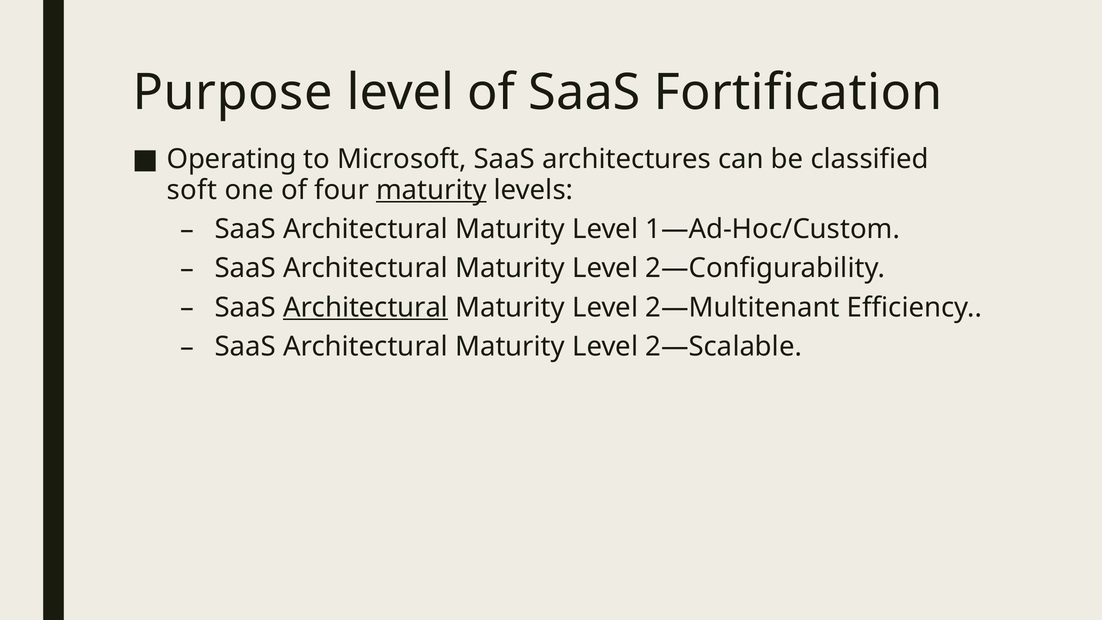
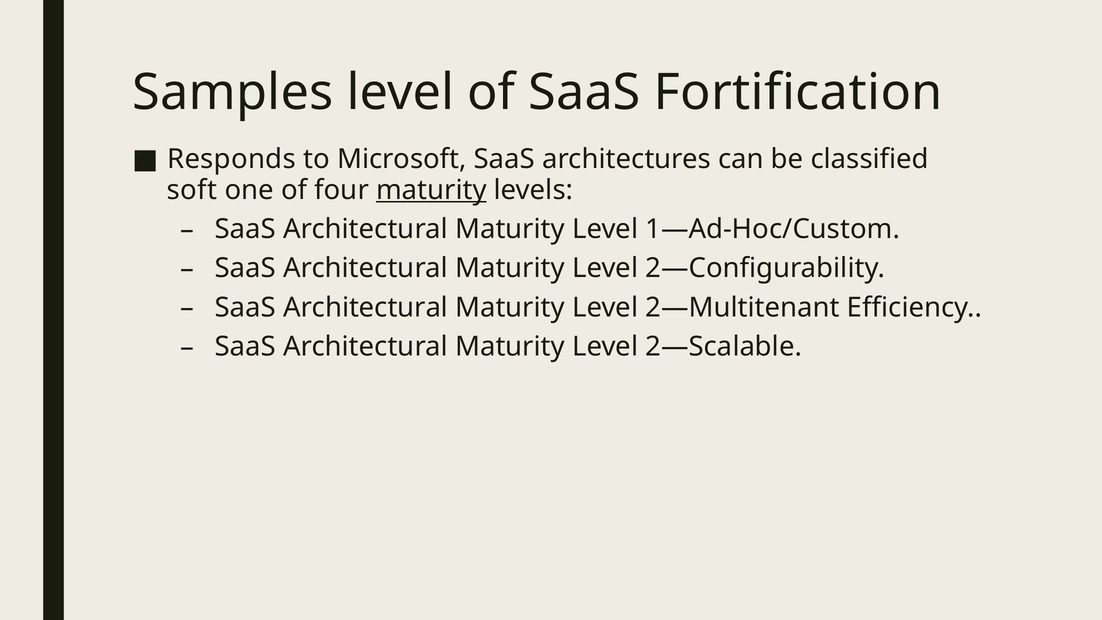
Purpose: Purpose -> Samples
Operating: Operating -> Responds
Architectural at (366, 307) underline: present -> none
